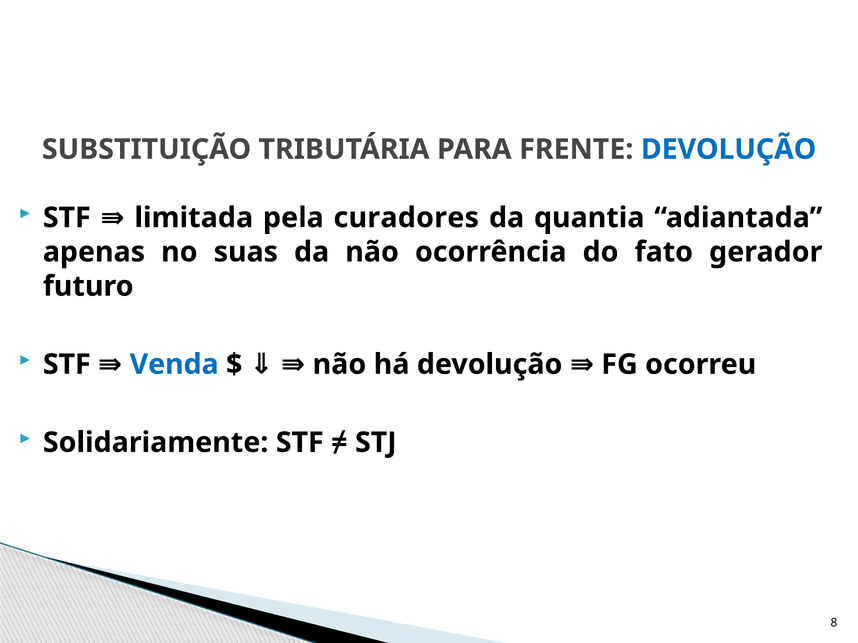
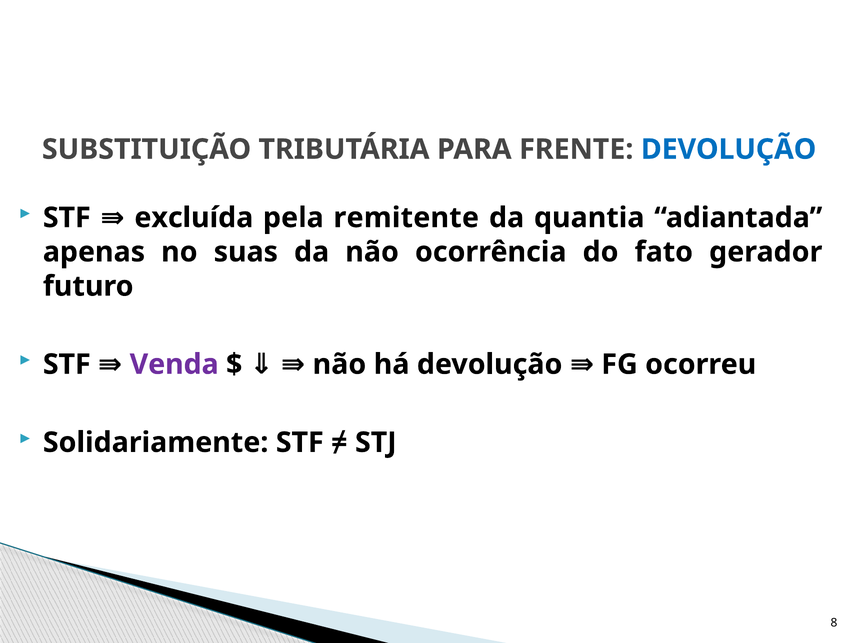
limitada: limitada -> excluída
curadores: curadores -> remitente
Venda colour: blue -> purple
